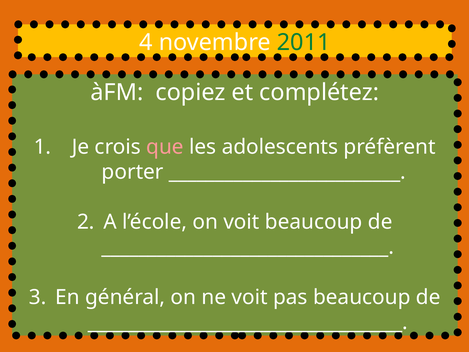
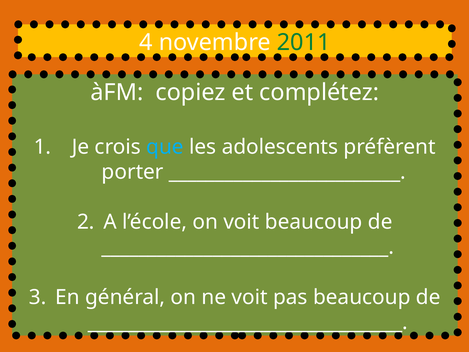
que colour: pink -> light blue
